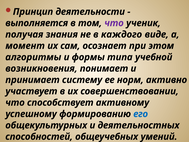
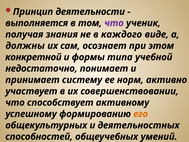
момент: момент -> должны
алгоритмы: алгоритмы -> конкретной
возникновения: возникновения -> недостаточно
его colour: blue -> orange
